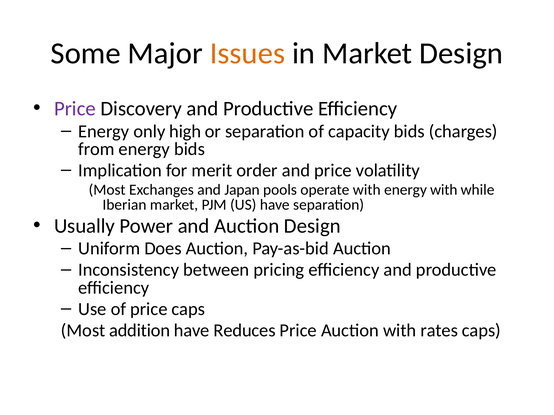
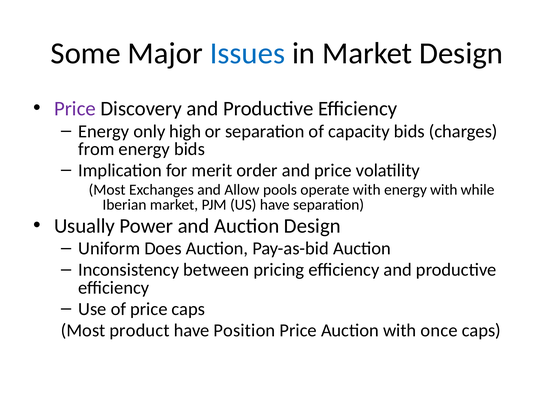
Issues colour: orange -> blue
Japan: Japan -> Allow
addition: addition -> product
Reduces: Reduces -> Position
rates: rates -> once
